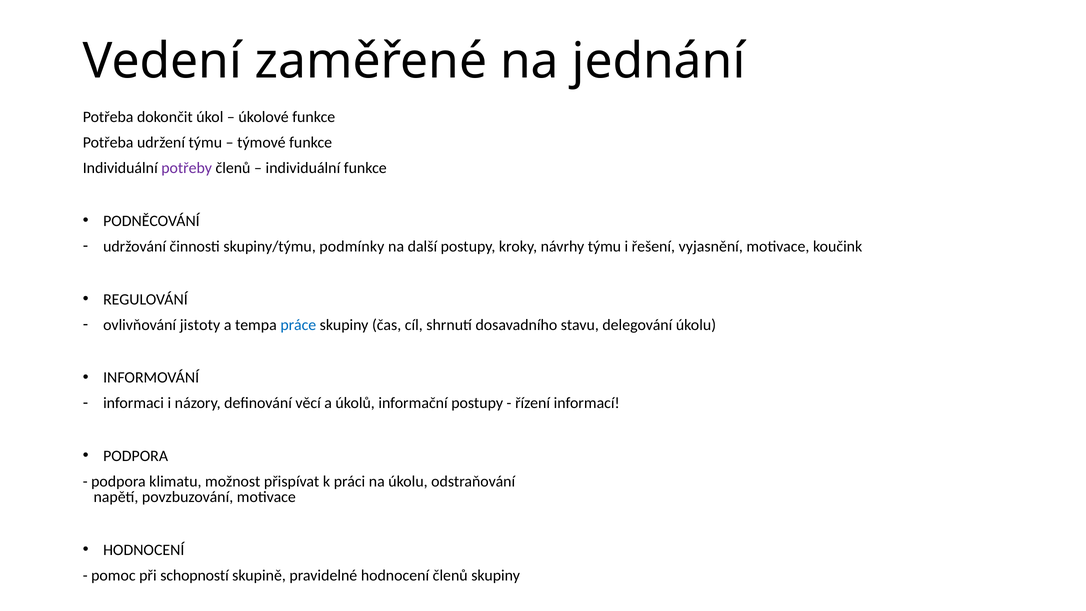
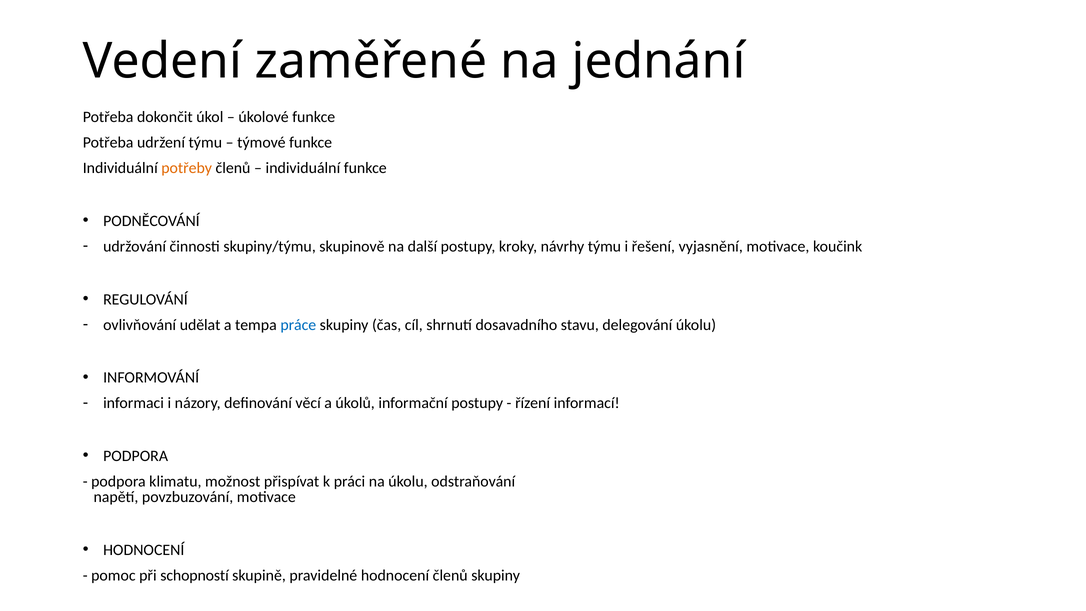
potřeby colour: purple -> orange
podmínky: podmínky -> skupinově
jistoty: jistoty -> udělat
